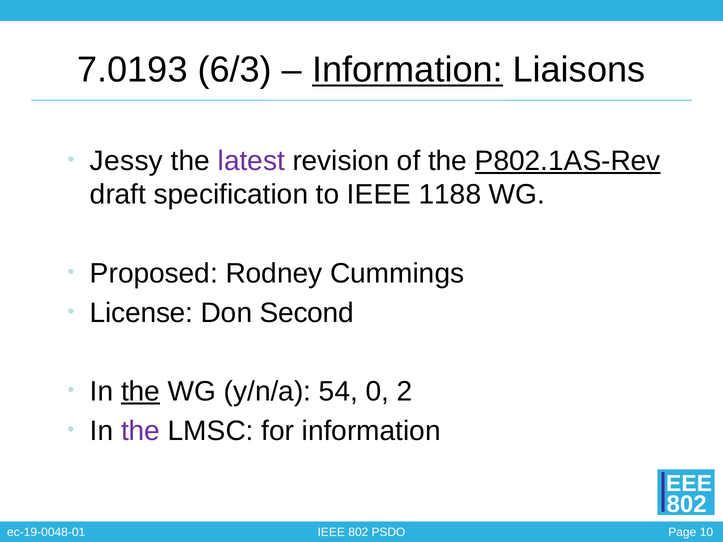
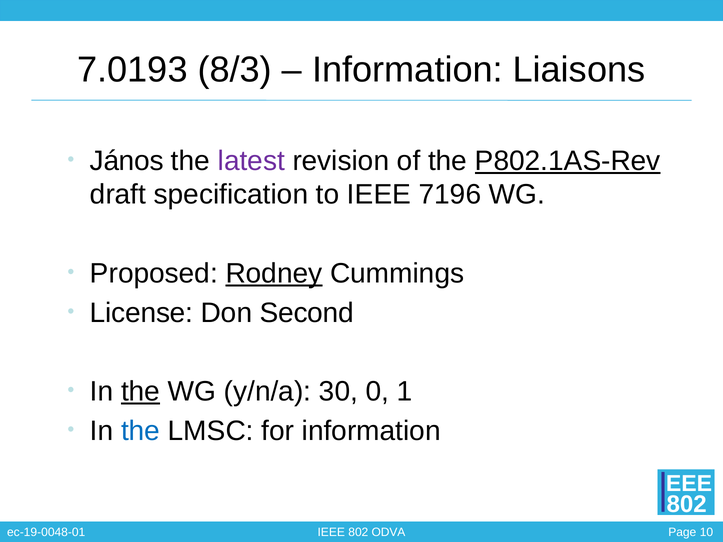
6/3: 6/3 -> 8/3
Information at (407, 70) underline: present -> none
Jessy: Jessy -> János
1188: 1188 -> 7196
Rodney underline: none -> present
54: 54 -> 30
2: 2 -> 1
the at (141, 431) colour: purple -> blue
PSDO: PSDO -> ODVA
